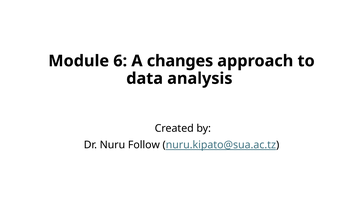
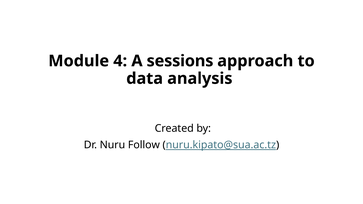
6: 6 -> 4
changes: changes -> sessions
